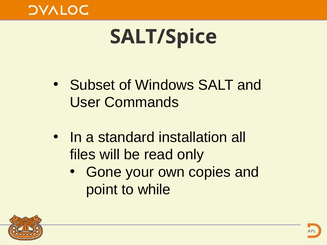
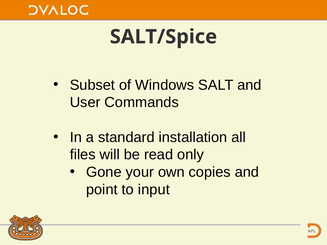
while: while -> input
